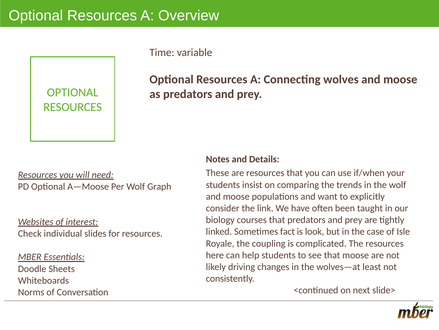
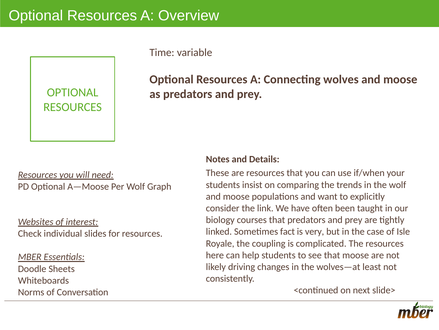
look: look -> very
